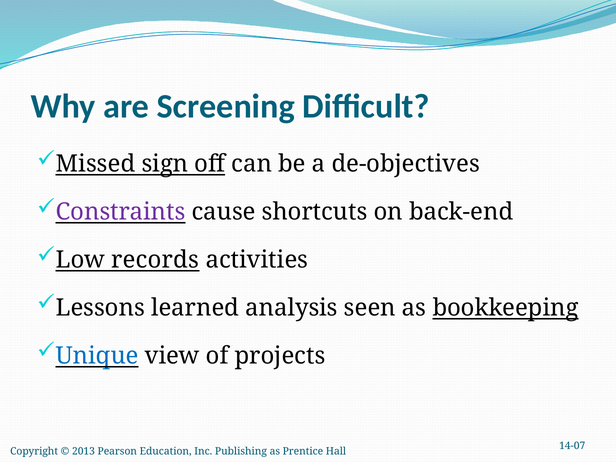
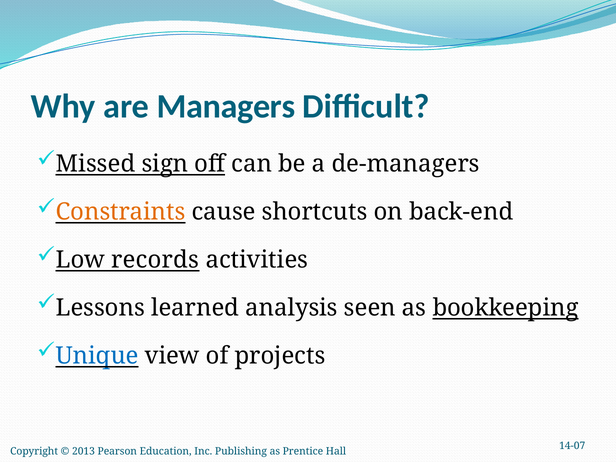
Screening: Screening -> Managers
de-objectives: de-objectives -> de-managers
Constraints colour: purple -> orange
